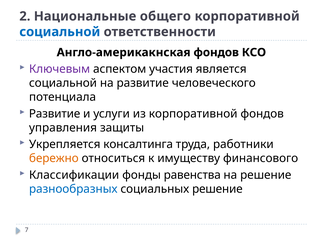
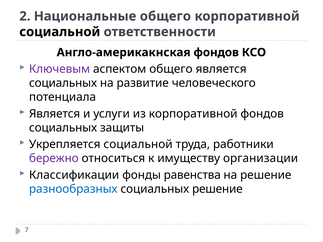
социальной at (60, 32) colour: blue -> black
аспектом участия: участия -> общего
социальной at (63, 83): социальной -> социальных
Развитие at (55, 114): Развитие -> Является
управления at (63, 128): управления -> социальных
Укрепляется консалтинга: консалтинга -> социальной
бережно colour: orange -> purple
финансового: финансового -> организации
